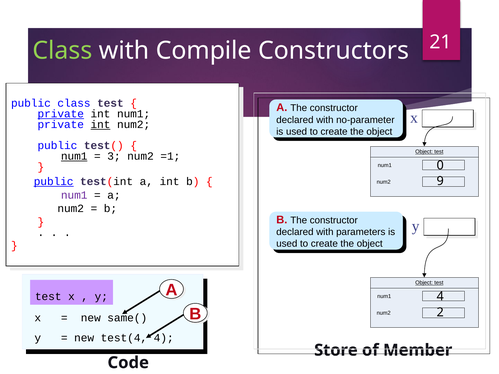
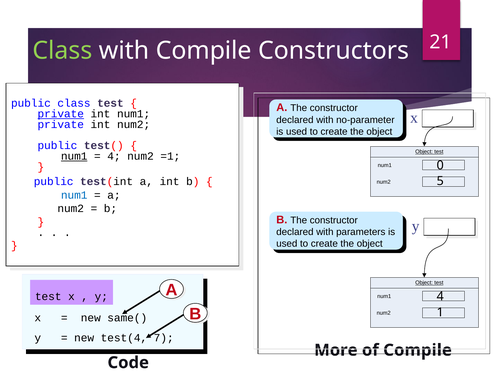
int at (100, 124) underline: present -> none
3 at (114, 156): 3 -> 4
public at (54, 182) underline: present -> none
9: 9 -> 5
num1 at (74, 195) colour: purple -> blue
2: 2 -> 1
test(4 4: 4 -> 7
Store: Store -> More
of Member: Member -> Compile
